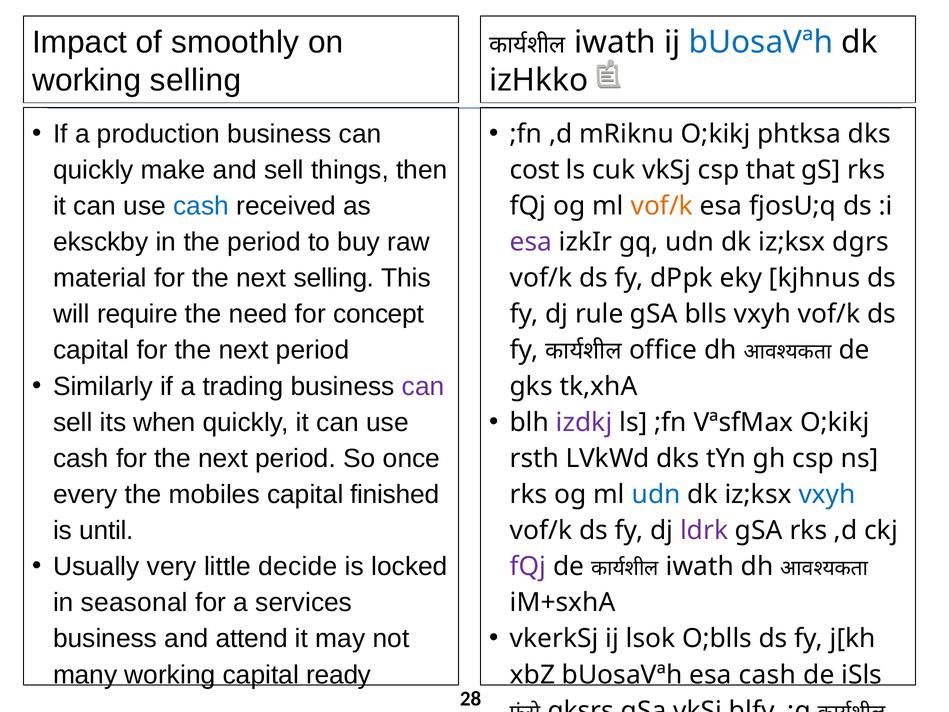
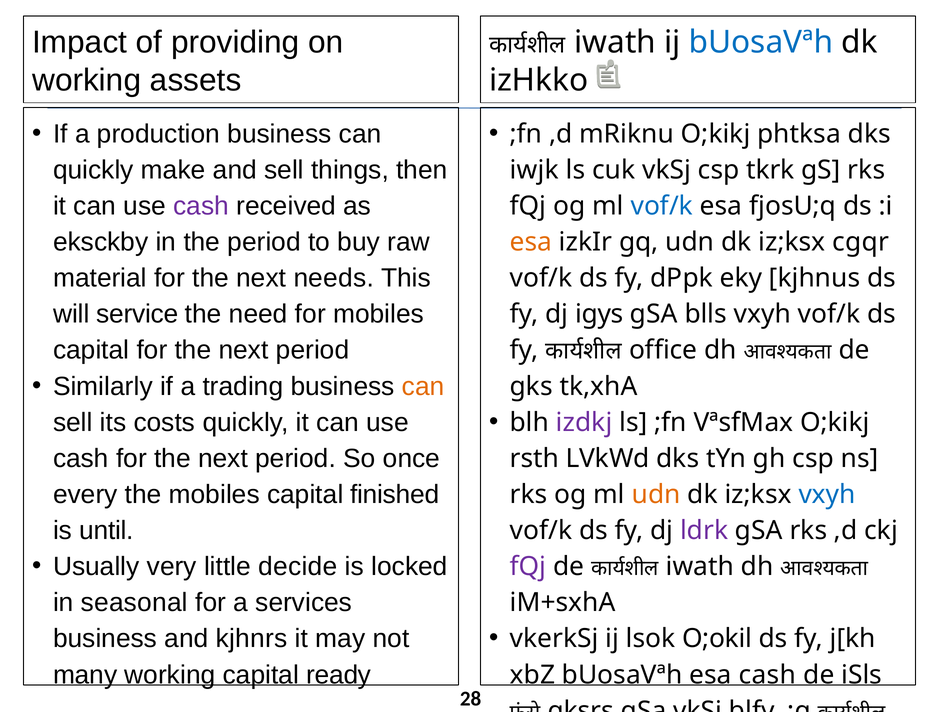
smoothly: smoothly -> providing
working selling: selling -> assets
cost: cost -> iwjk
that: that -> tkrk
cash at (201, 206) colour: blue -> purple
vof/k at (662, 206) colour: orange -> blue
esa at (531, 242) colour: purple -> orange
iz;ksx dgrs: dgrs -> cgqr
next selling: selling -> needs
require: require -> service
for concept: concept -> mobiles
rule: rule -> igys
can at (423, 386) colour: purple -> orange
when: when -> costs
udn at (656, 494) colour: blue -> orange
O;blls: O;blls -> O;okil
attend: attend -> kjhnrs
